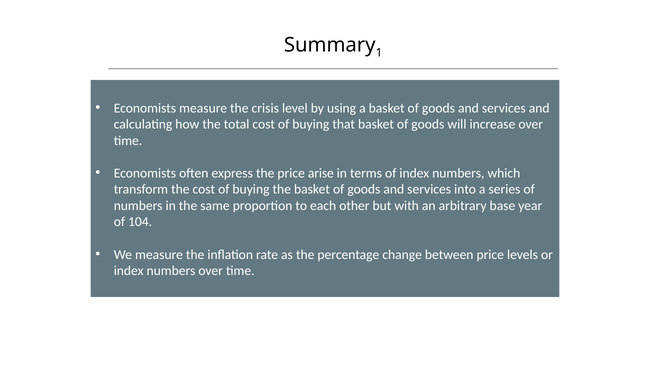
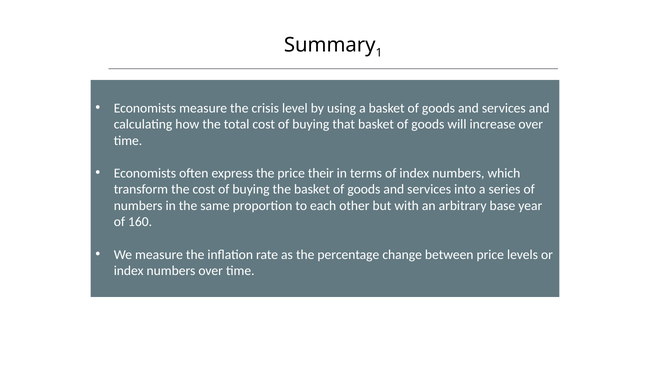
arise: arise -> their
104: 104 -> 160
